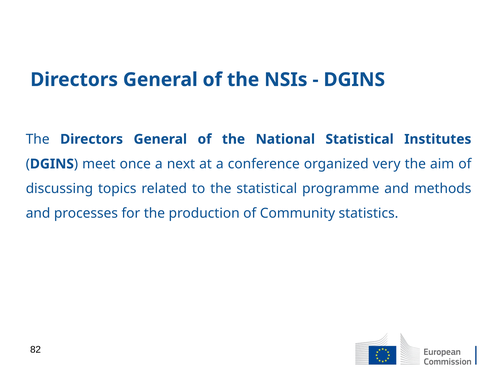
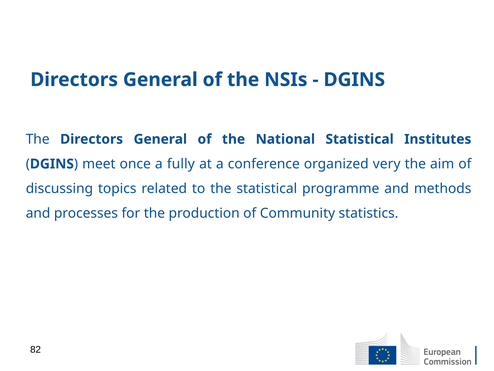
next: next -> fully
